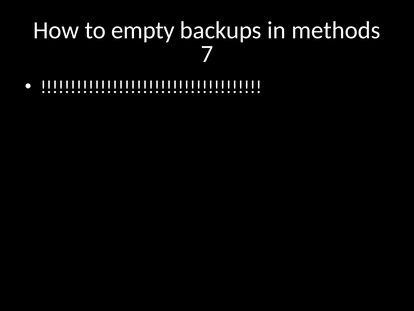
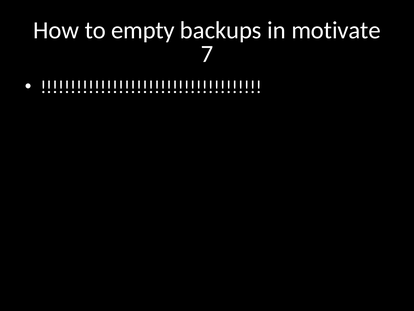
methods: methods -> motivate
